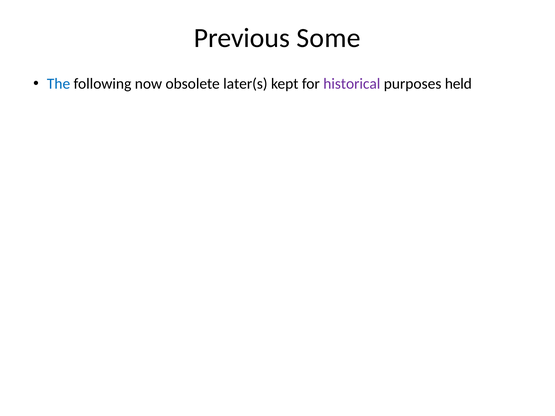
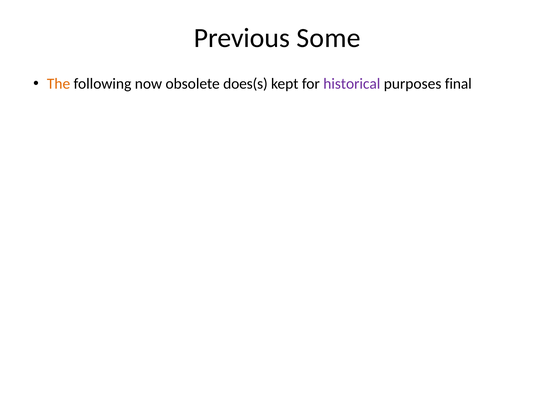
The colour: blue -> orange
later(s: later(s -> does(s
held: held -> final
